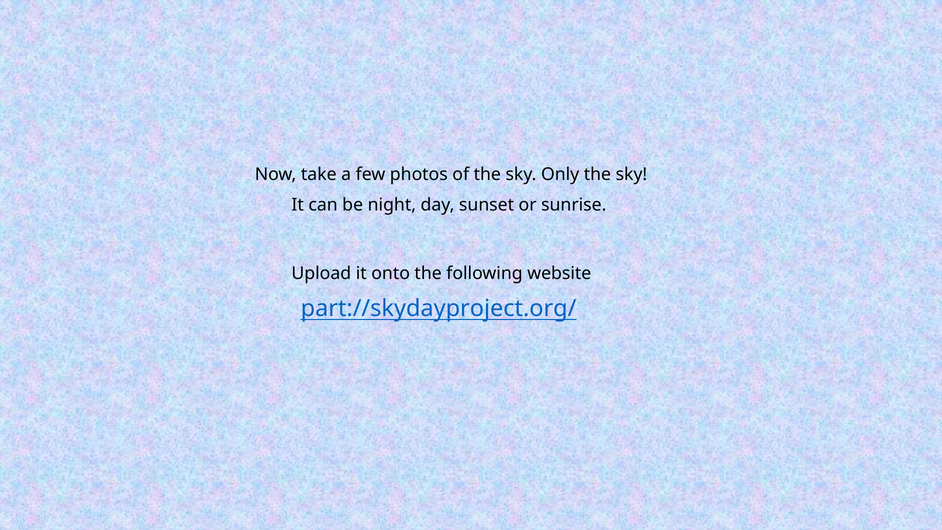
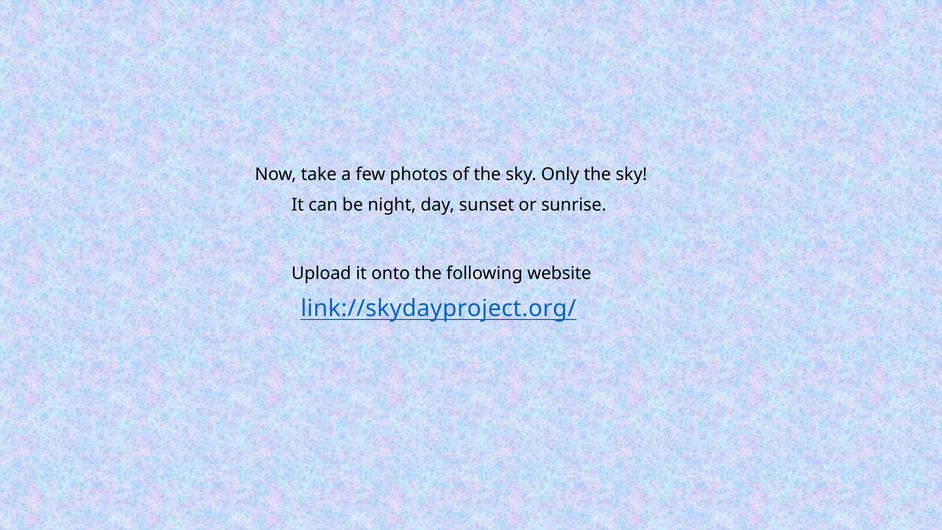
part://skydayproject.org/: part://skydayproject.org/ -> link://skydayproject.org/
